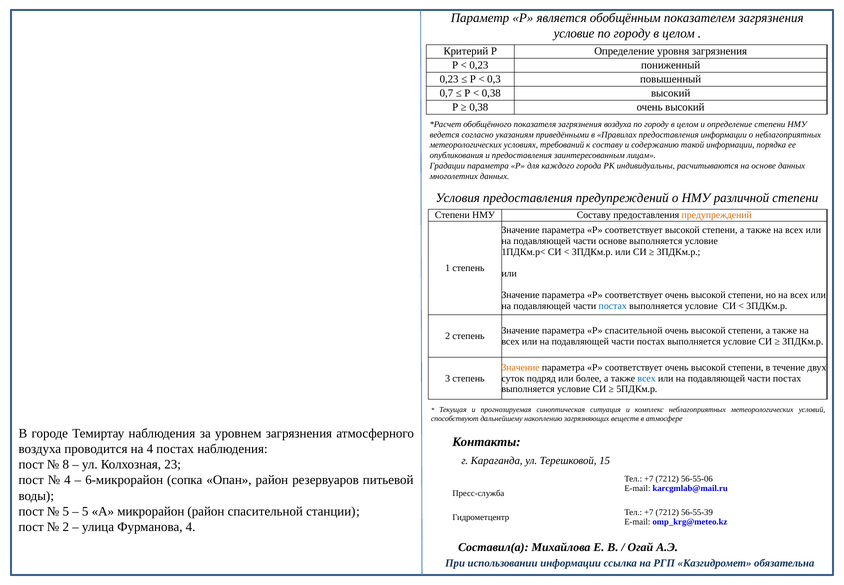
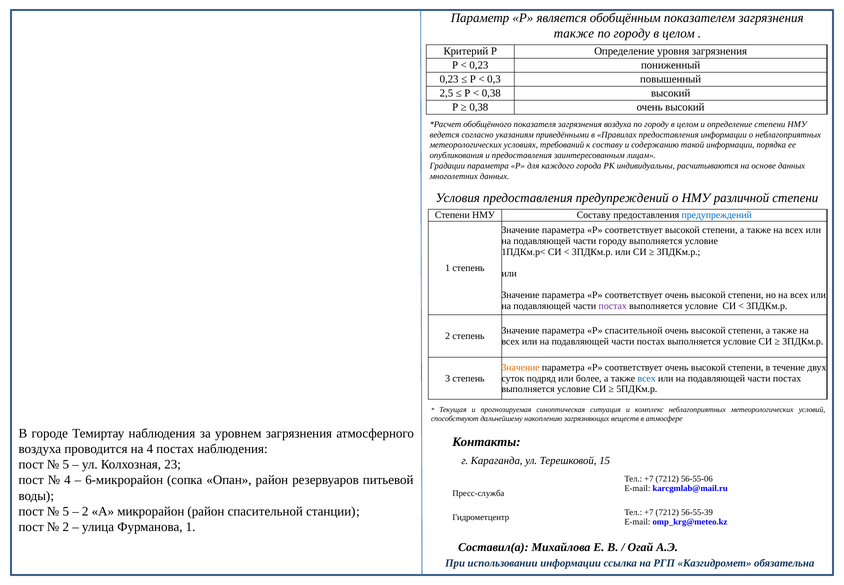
условие at (574, 33): условие -> также
0,7: 0,7 -> 2,5
предупреждений at (717, 215) colour: orange -> blue
части основе: основе -> городу
постах at (613, 306) colour: blue -> purple
8 at (66, 464): 8 -> 5
5 at (85, 511): 5 -> 2
Фурманова 4: 4 -> 1
